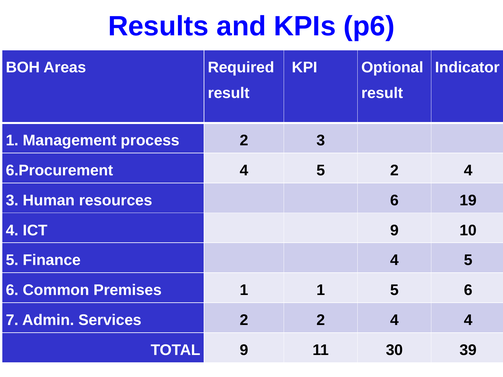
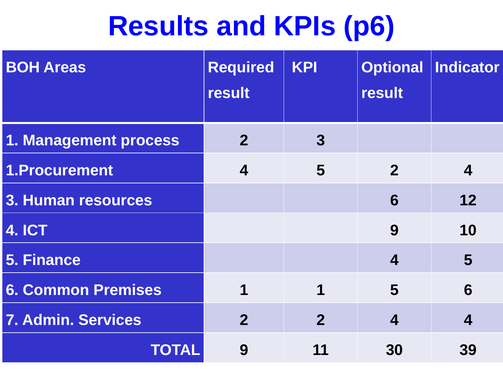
6.Procurement: 6.Procurement -> 1.Procurement
19: 19 -> 12
